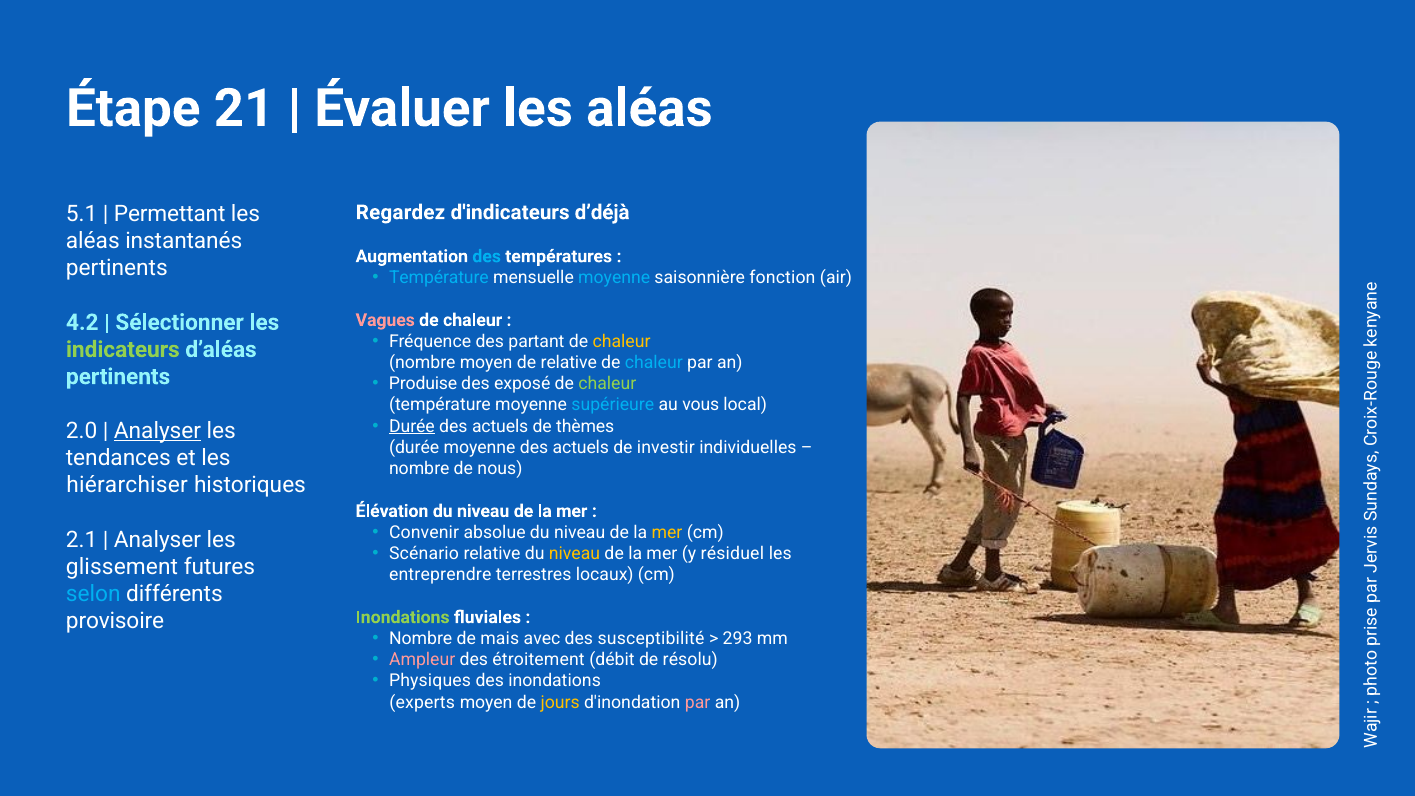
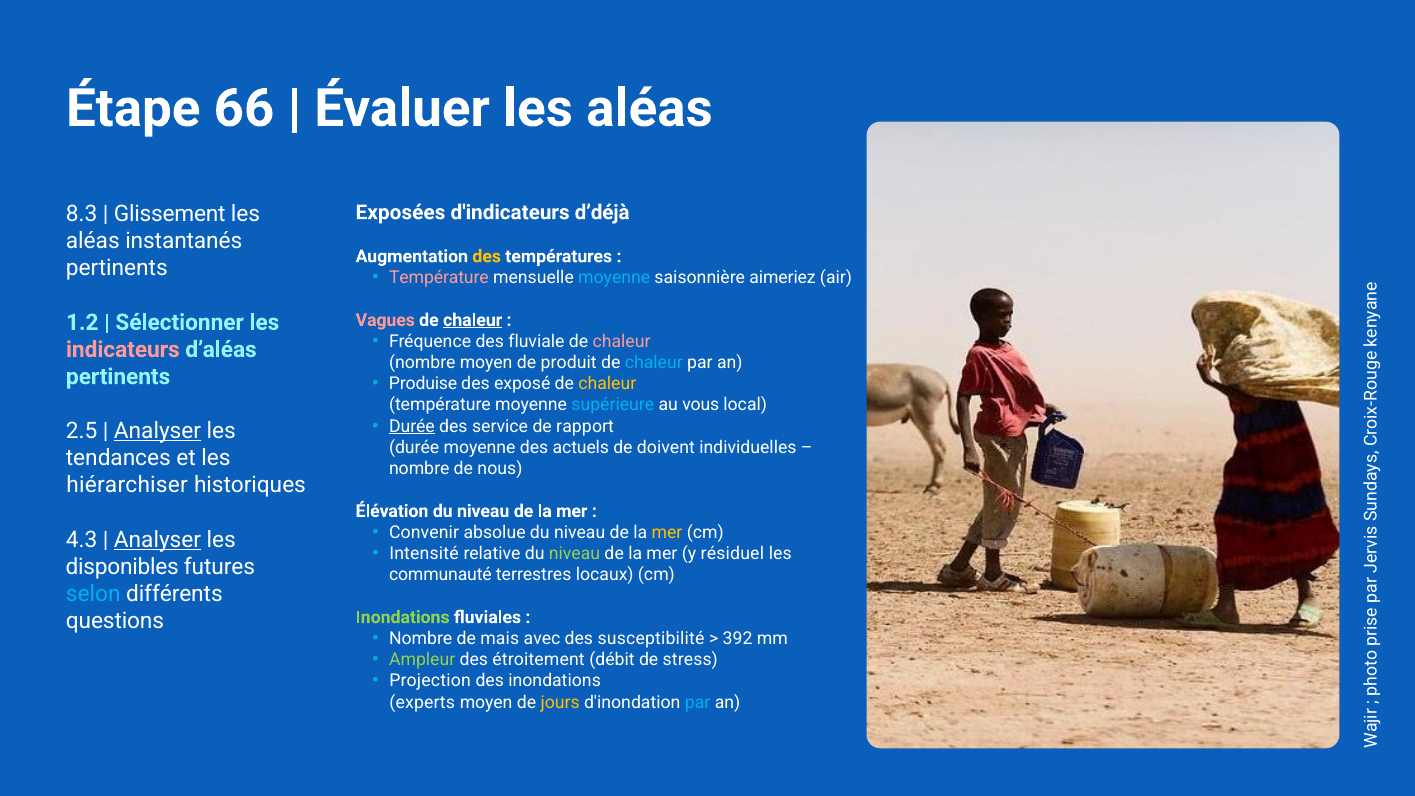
21: 21 -> 66
5.1: 5.1 -> 8.3
Permettant: Permettant -> Glissement
Regardez: Regardez -> Exposées
des at (487, 256) colour: light blue -> yellow
Température at (439, 278) colour: light blue -> pink
fonction: fonction -> aimeriez
chaleur at (473, 320) underline: none -> present
4.2: 4.2 -> 1.2
partant: partant -> fluviale
chaleur at (622, 341) colour: yellow -> pink
indicateurs colour: light green -> pink
de relative: relative -> produit
chaleur at (607, 384) colour: light green -> yellow
actuels at (500, 426): actuels -> service
thèmes: thèmes -> rapport
2.0: 2.0 -> 2.5
investir: investir -> doivent
2.1: 2.1 -> 4.3
Analyser at (158, 540) underline: none -> present
Scénario: Scénario -> Intensité
niveau at (575, 554) colour: yellow -> light green
glissement: glissement -> disponibles
entreprendre: entreprendre -> communauté
provisoire: provisoire -> questions
293: 293 -> 392
Ampleur colour: pink -> light green
résolu: résolu -> stress
Physiques: Physiques -> Projection
par at (698, 702) colour: pink -> light blue
